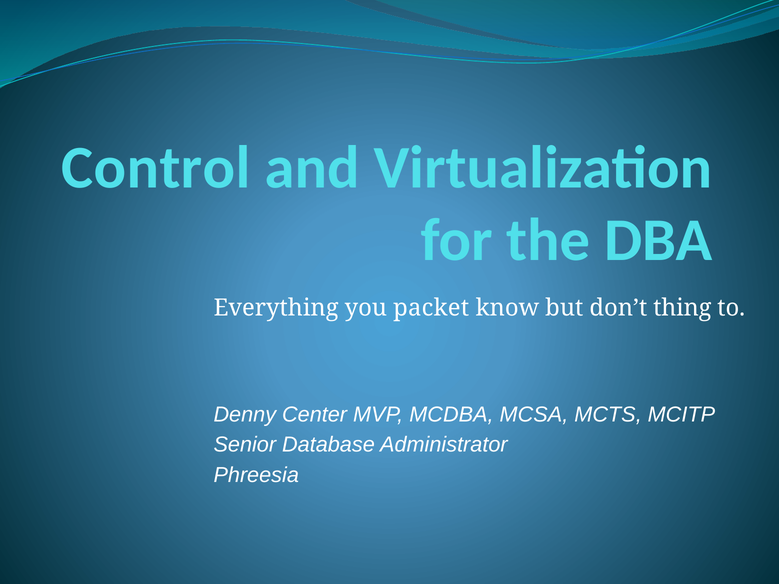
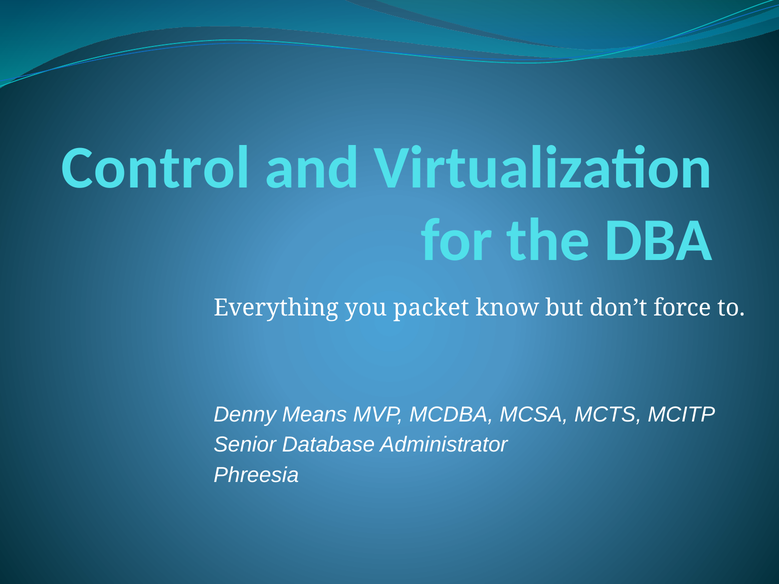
thing: thing -> force
Center: Center -> Means
